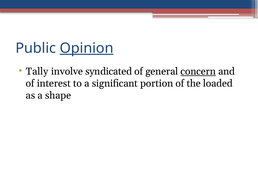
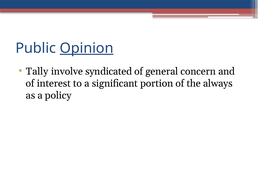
concern underline: present -> none
loaded: loaded -> always
shape: shape -> policy
